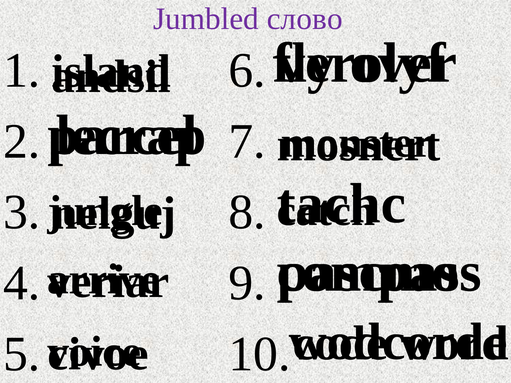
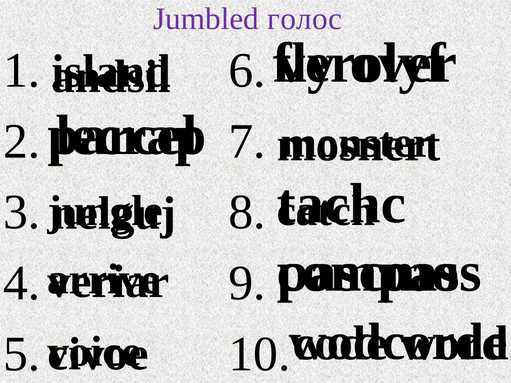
слово: слово -> голос
